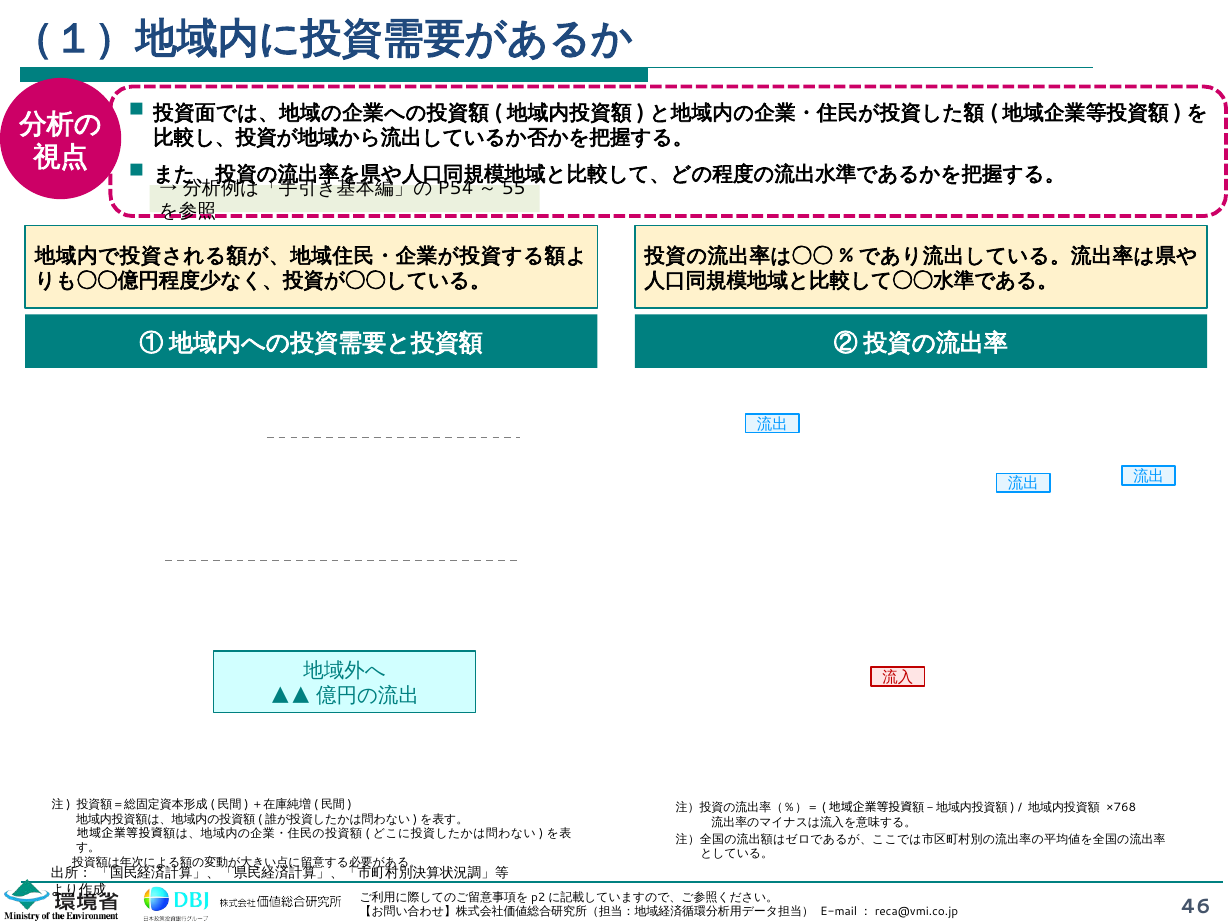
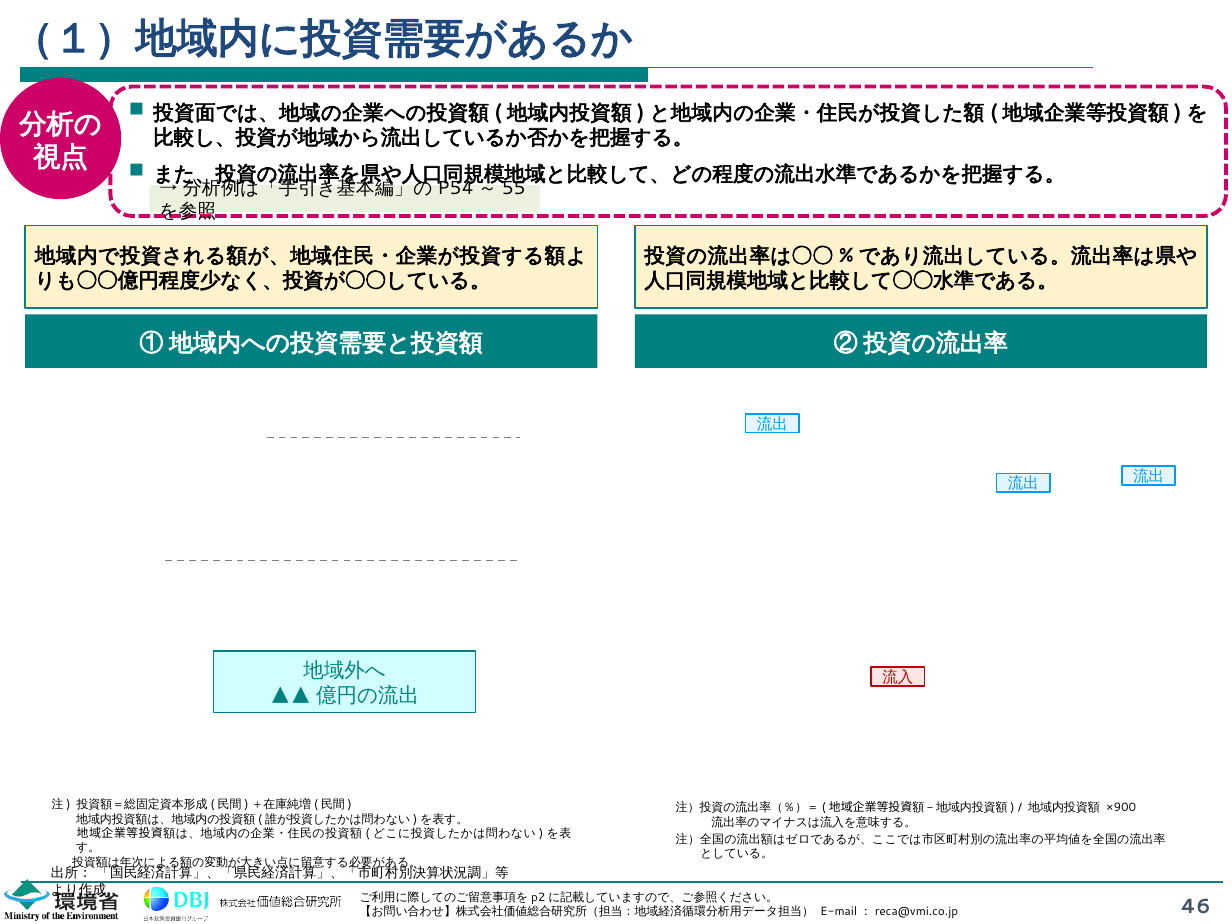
×768: ×768 -> ×900
